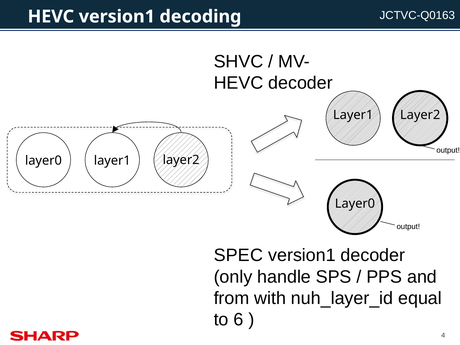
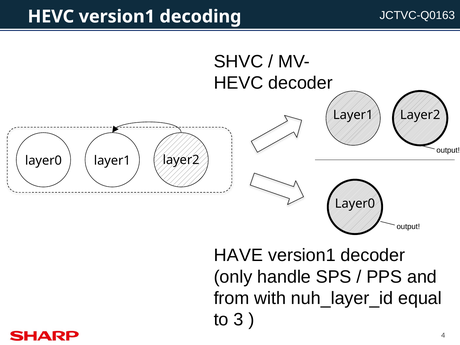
SPEC: SPEC -> HAVE
6: 6 -> 3
